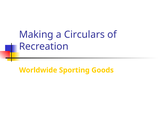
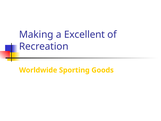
Circulars: Circulars -> Excellent
